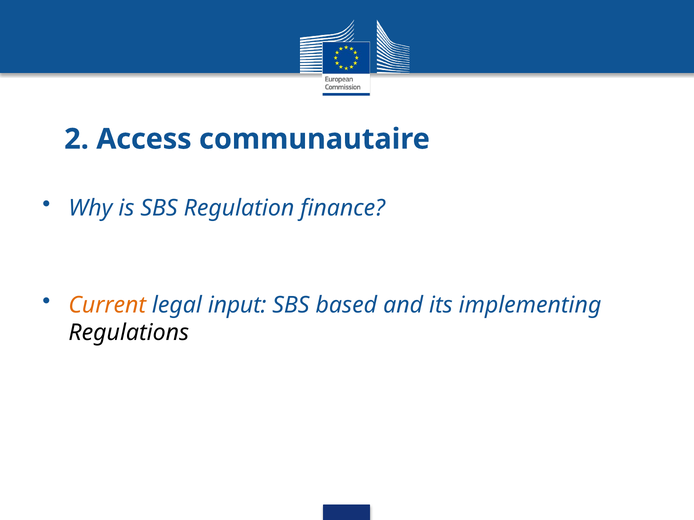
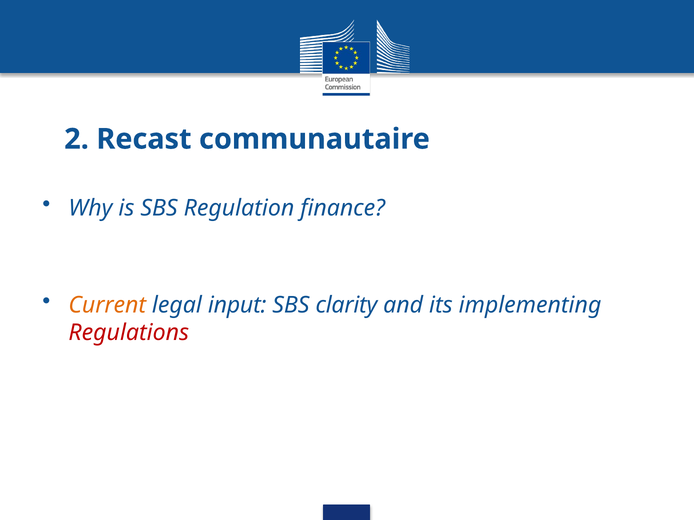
Access: Access -> Recast
based: based -> clarity
Regulations colour: black -> red
